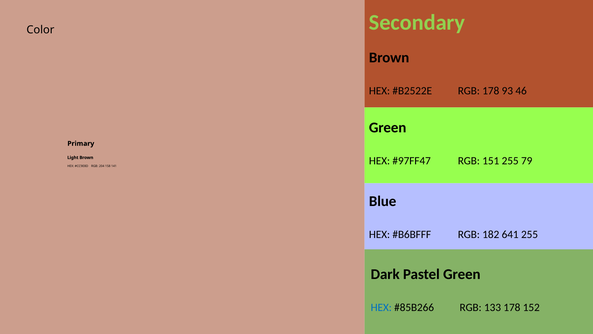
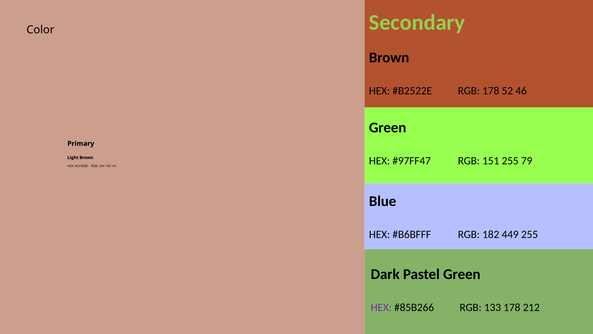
93: 93 -> 52
641: 641 -> 449
HEX at (381, 307) colour: blue -> purple
152: 152 -> 212
